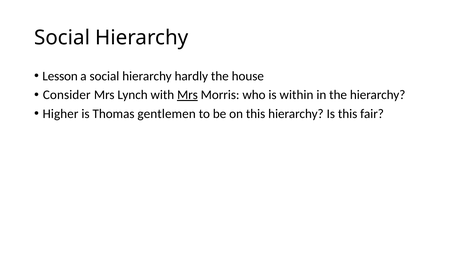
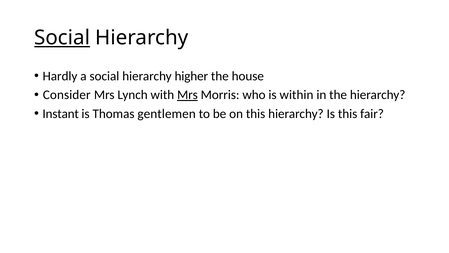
Social at (62, 38) underline: none -> present
Lesson: Lesson -> Hardly
hardly: hardly -> higher
Higher: Higher -> Instant
